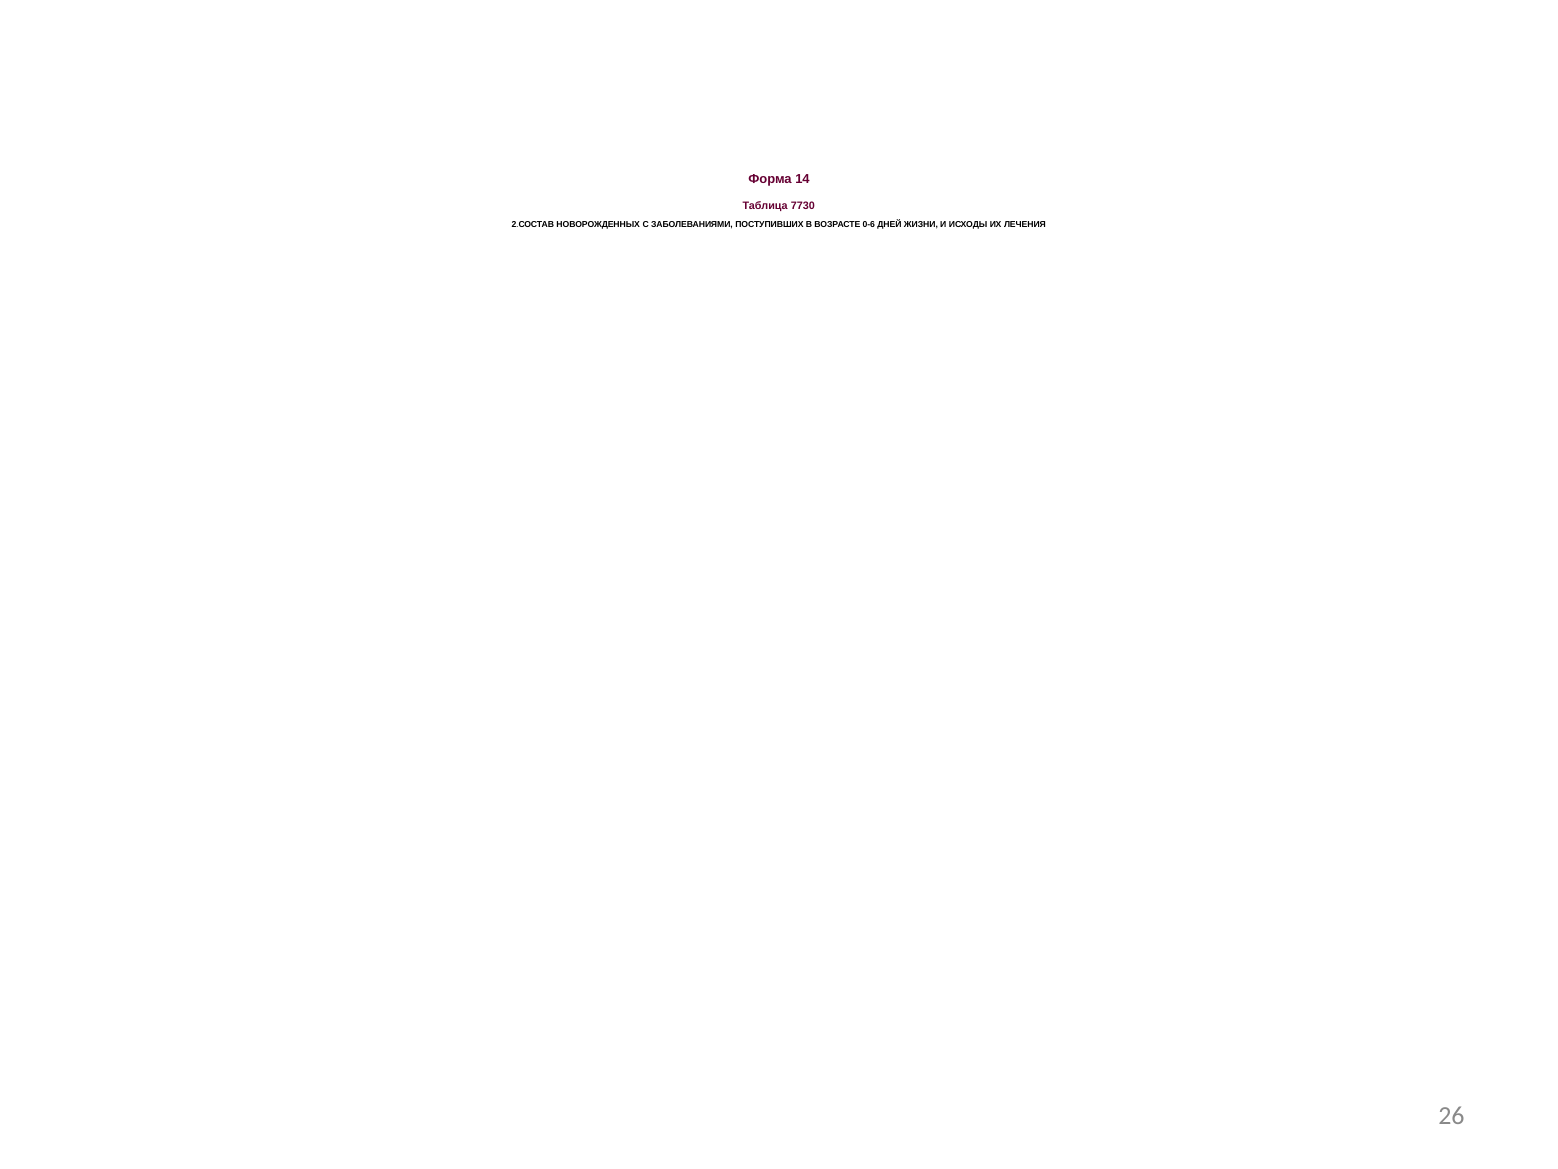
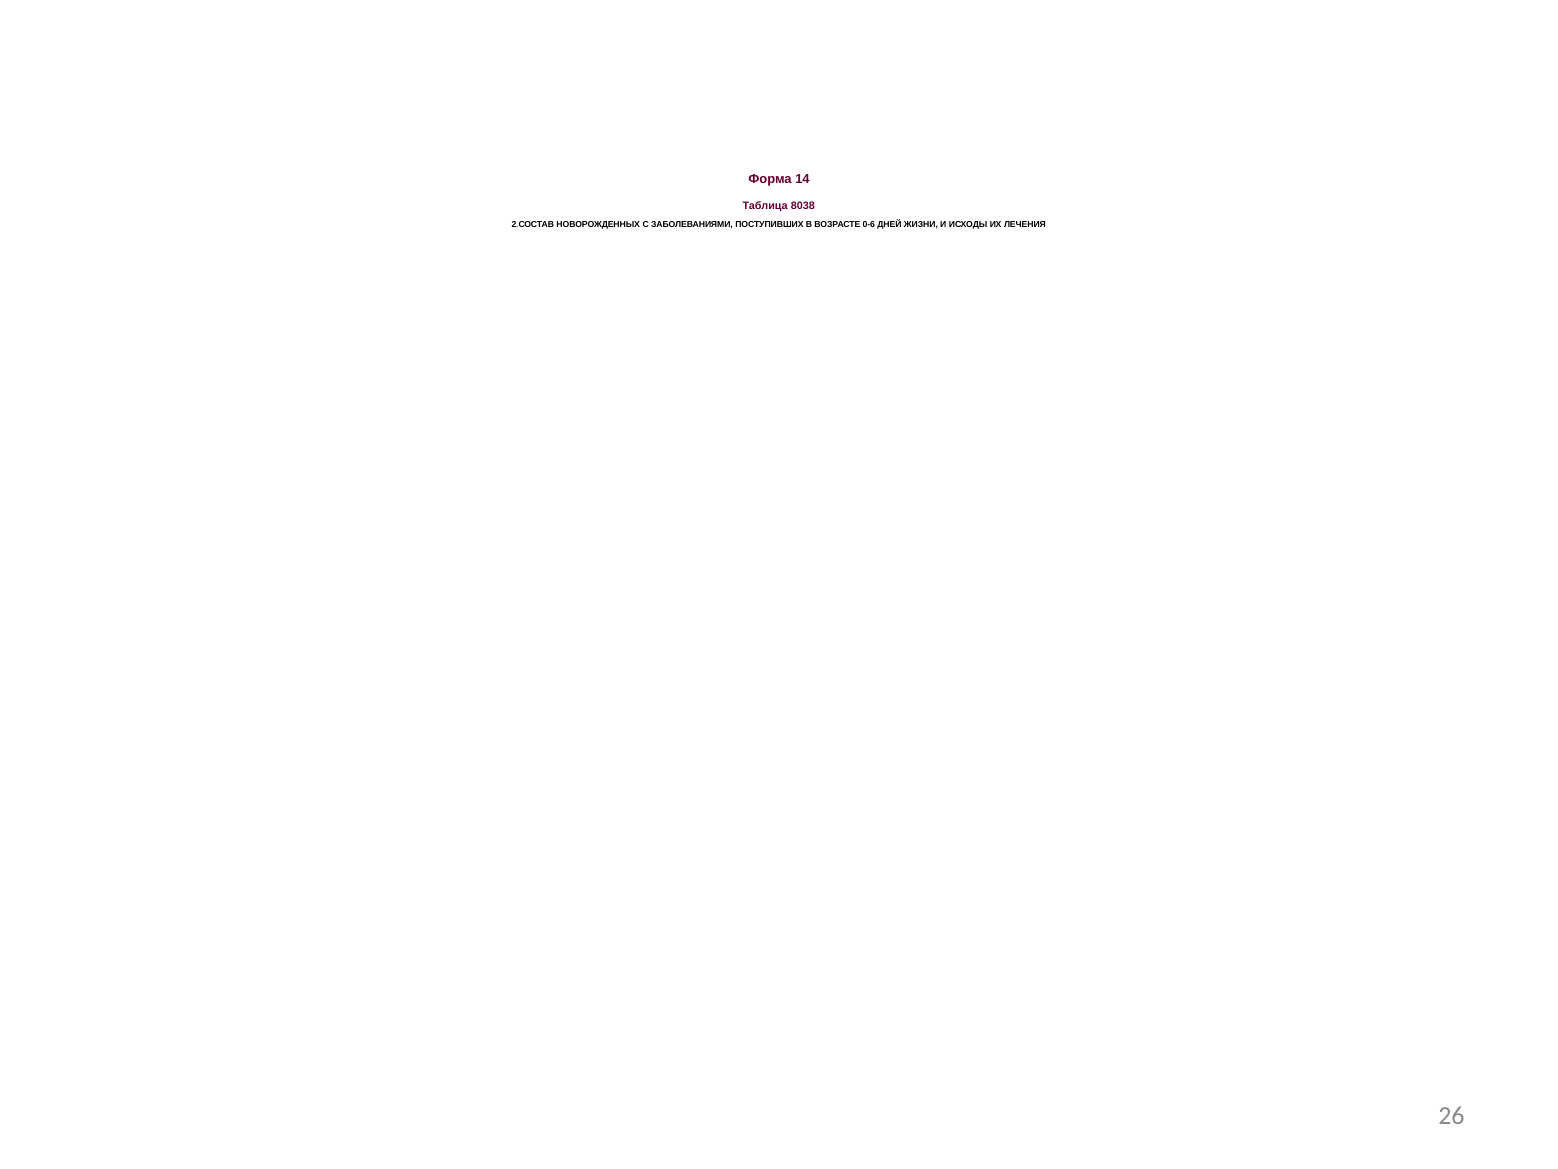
7730: 7730 -> 8038
